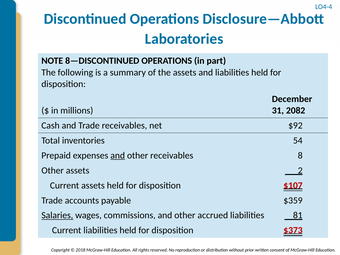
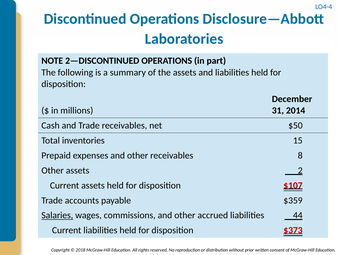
8—DISCONTINUED: 8—DISCONTINUED -> 2—DISCONTINUED
2082: 2082 -> 2014
$92: $92 -> $50
54: 54 -> 15
and at (118, 155) underline: present -> none
81: 81 -> 44
